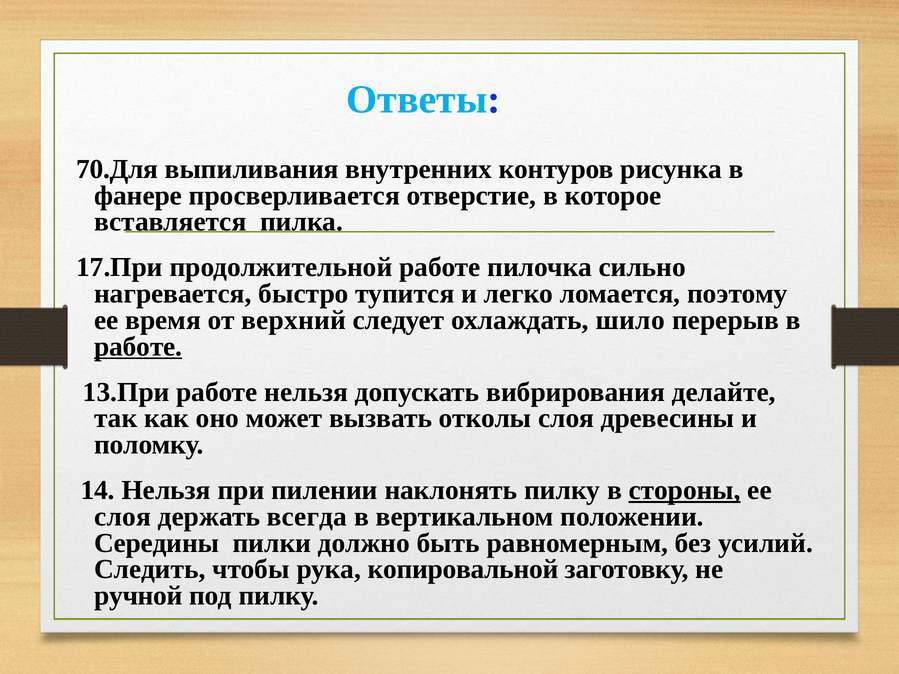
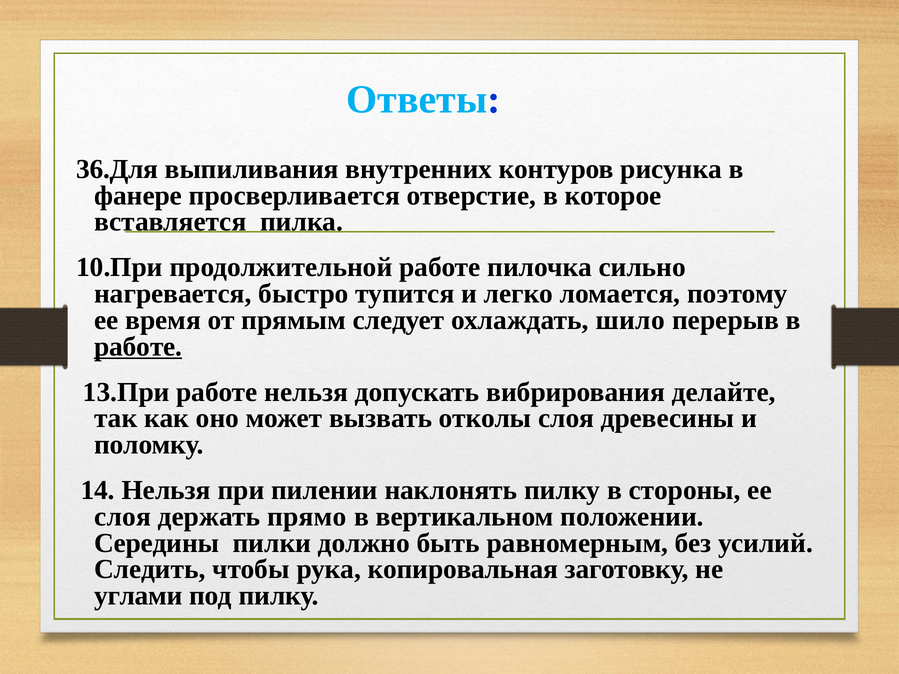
70.Для: 70.Для -> 36.Для
17.При: 17.При -> 10.При
верхний: верхний -> прямым
стороны underline: present -> none
всегда: всегда -> прямо
копировальной: копировальной -> копировальная
ручной: ручной -> углами
